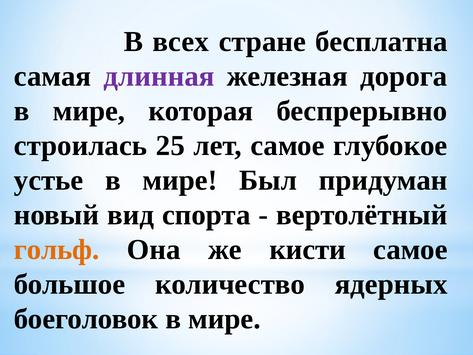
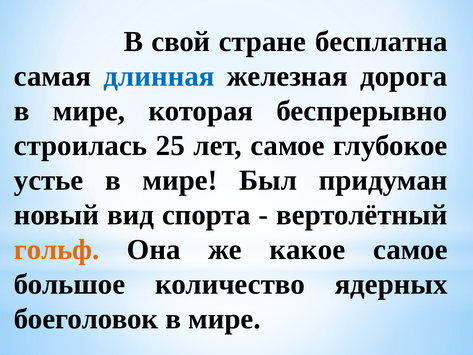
всех: всех -> свой
длинная colour: purple -> blue
кисти: кисти -> какое
